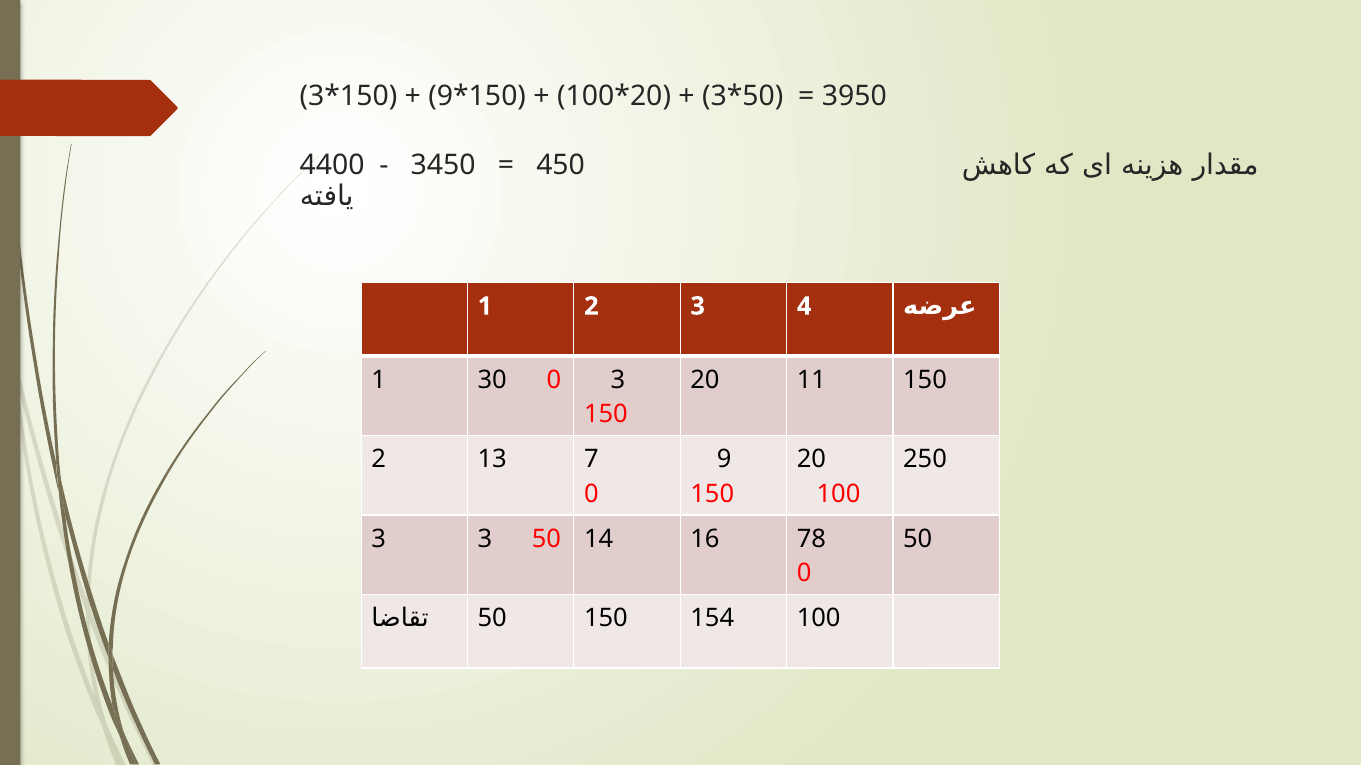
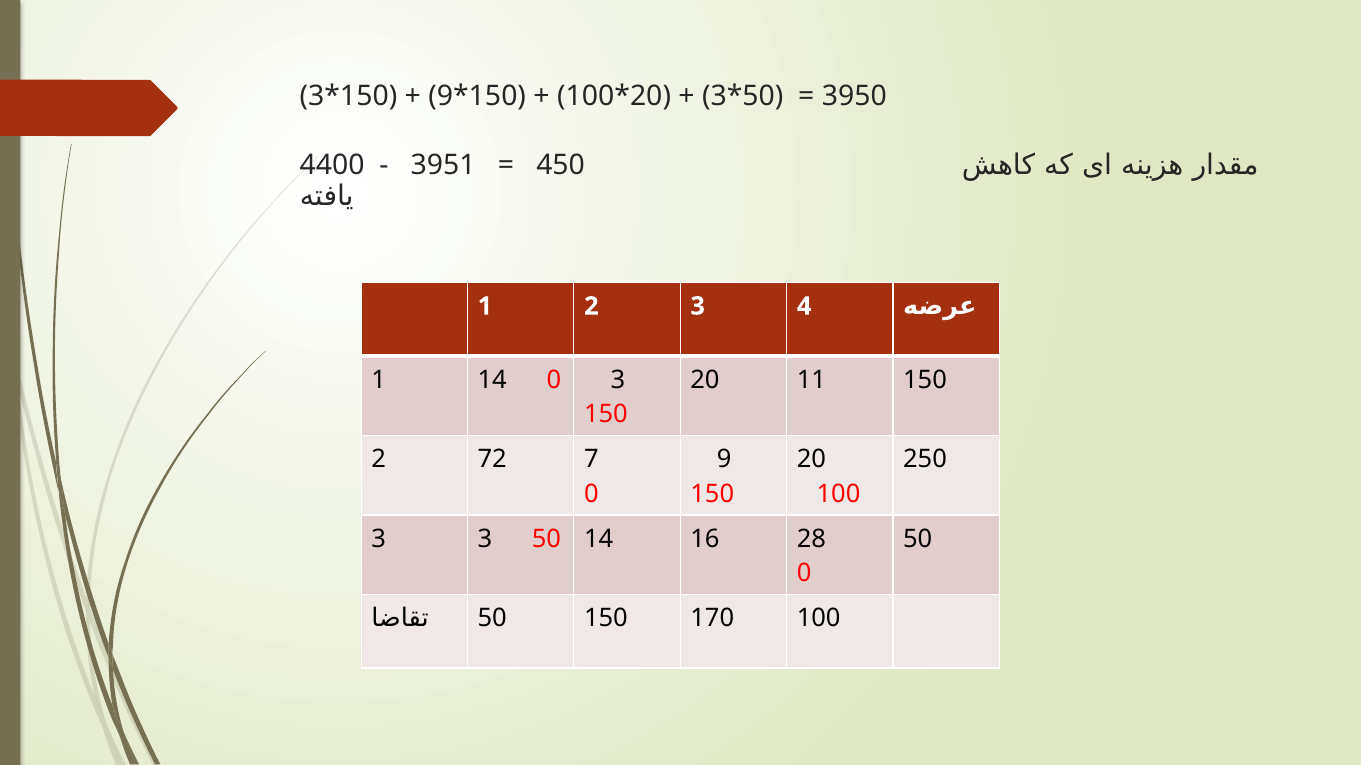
3450: 3450 -> 3951
1 30: 30 -> 14
13: 13 -> 72
78: 78 -> 28
154: 154 -> 170
